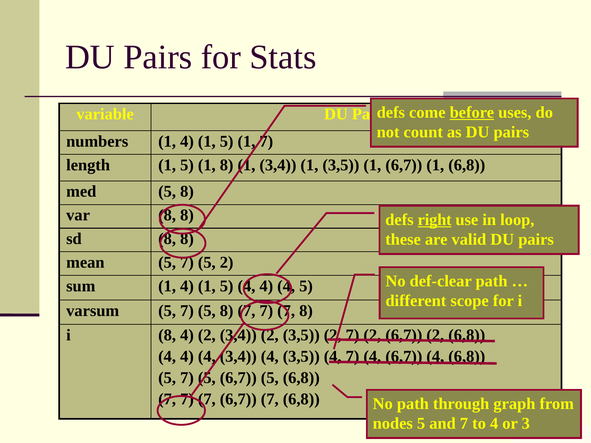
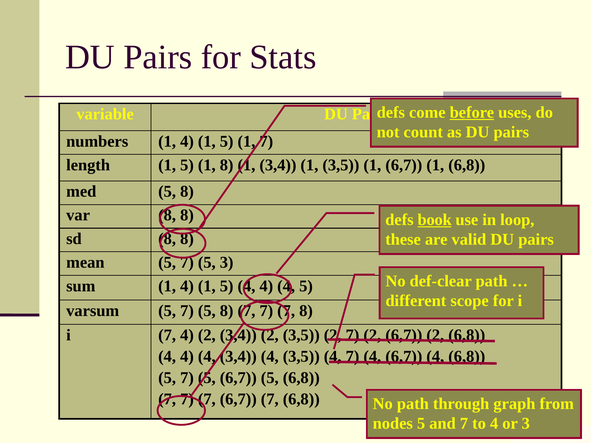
right: right -> book
5 2: 2 -> 3
i 8: 8 -> 7
